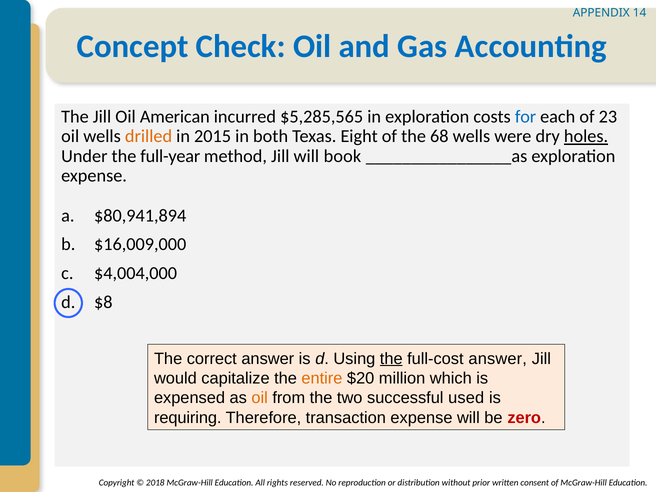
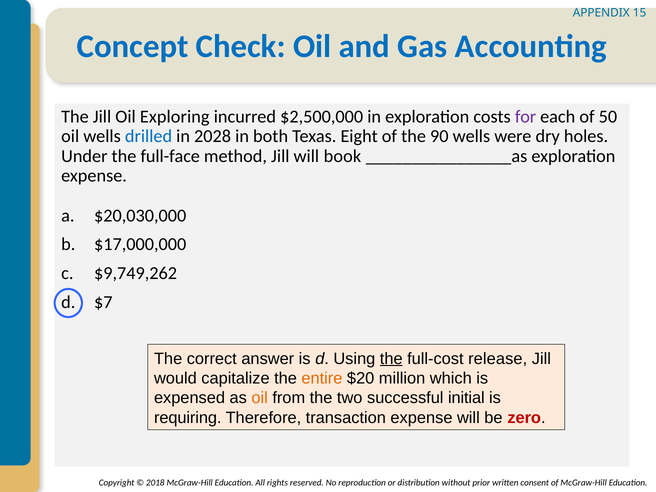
14: 14 -> 15
American: American -> Exploring
$5,285,565: $5,285,565 -> $2,500,000
for colour: blue -> purple
23: 23 -> 50
drilled colour: orange -> blue
2015: 2015 -> 2028
68: 68 -> 90
holes underline: present -> none
full-year: full-year -> full-face
$80,941,894: $80,941,894 -> $20,030,000
$16,009,000: $16,009,000 -> $17,000,000
$4,004,000: $4,004,000 -> $9,749,262
$8: $8 -> $7
full-cost answer: answer -> release
used: used -> initial
